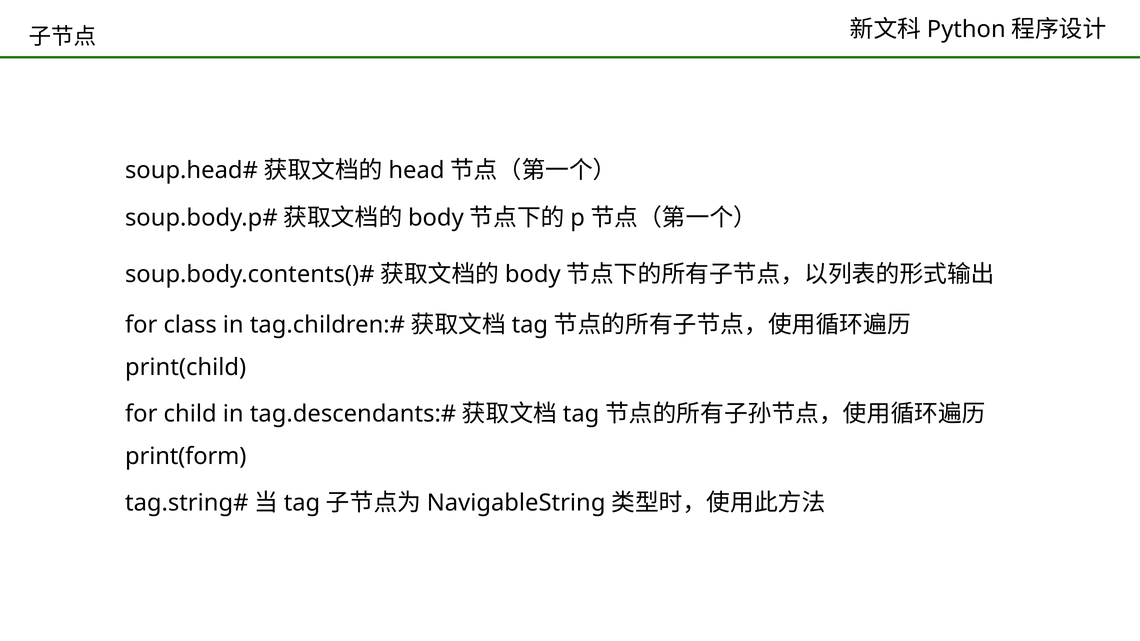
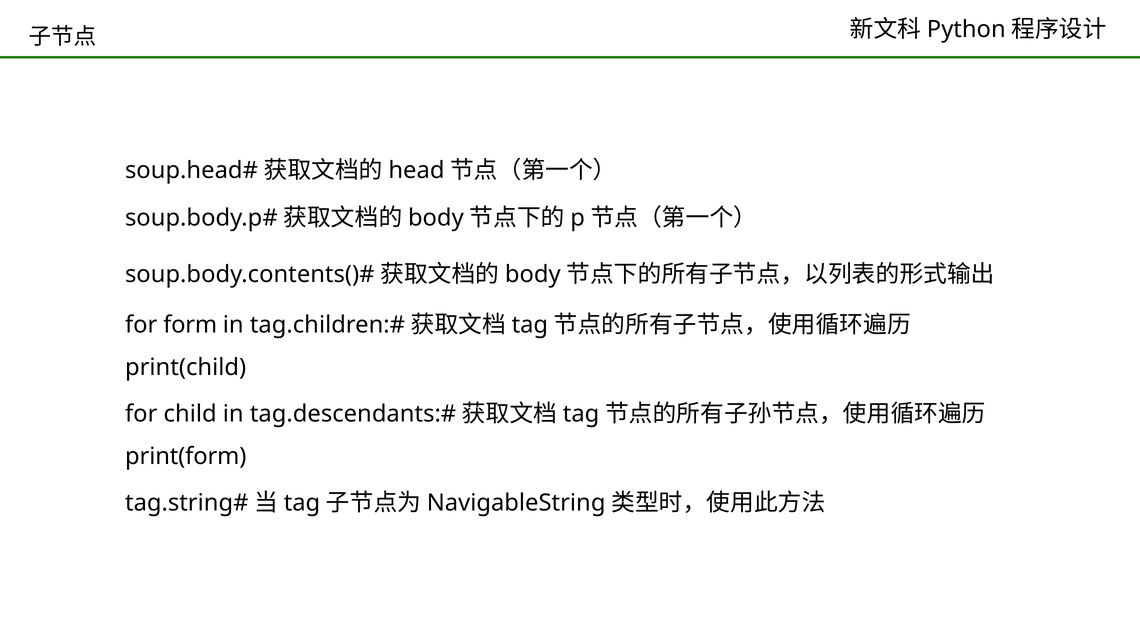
class: class -> form
